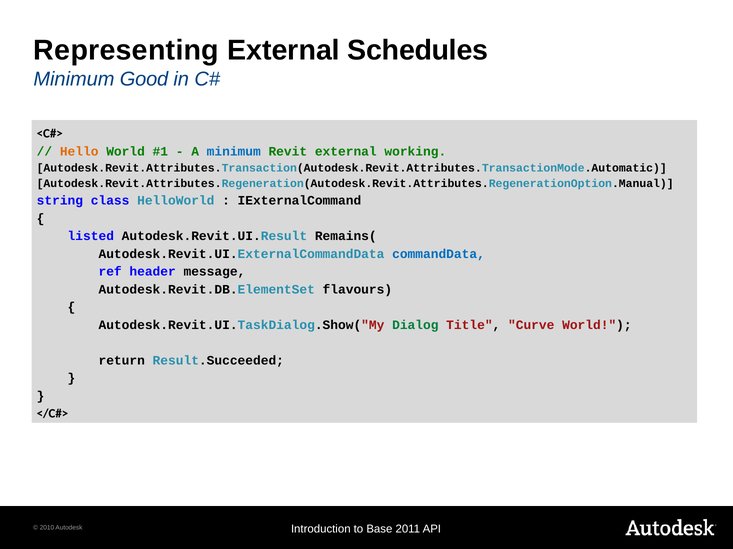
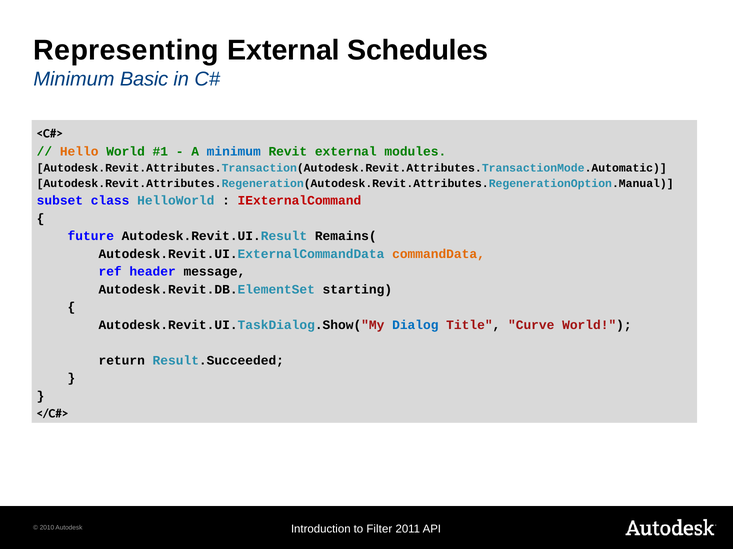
Good: Good -> Basic
working: working -> modules
string: string -> subset
IExternalCommand colour: black -> red
listed: listed -> future
commandData colour: blue -> orange
flavours: flavours -> starting
Dialog colour: green -> blue
Base: Base -> Filter
